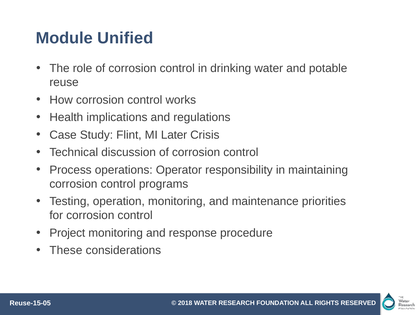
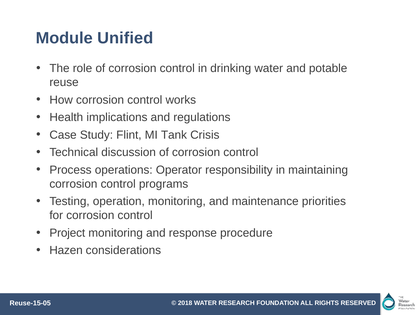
Later: Later -> Tank
These: These -> Hazen
